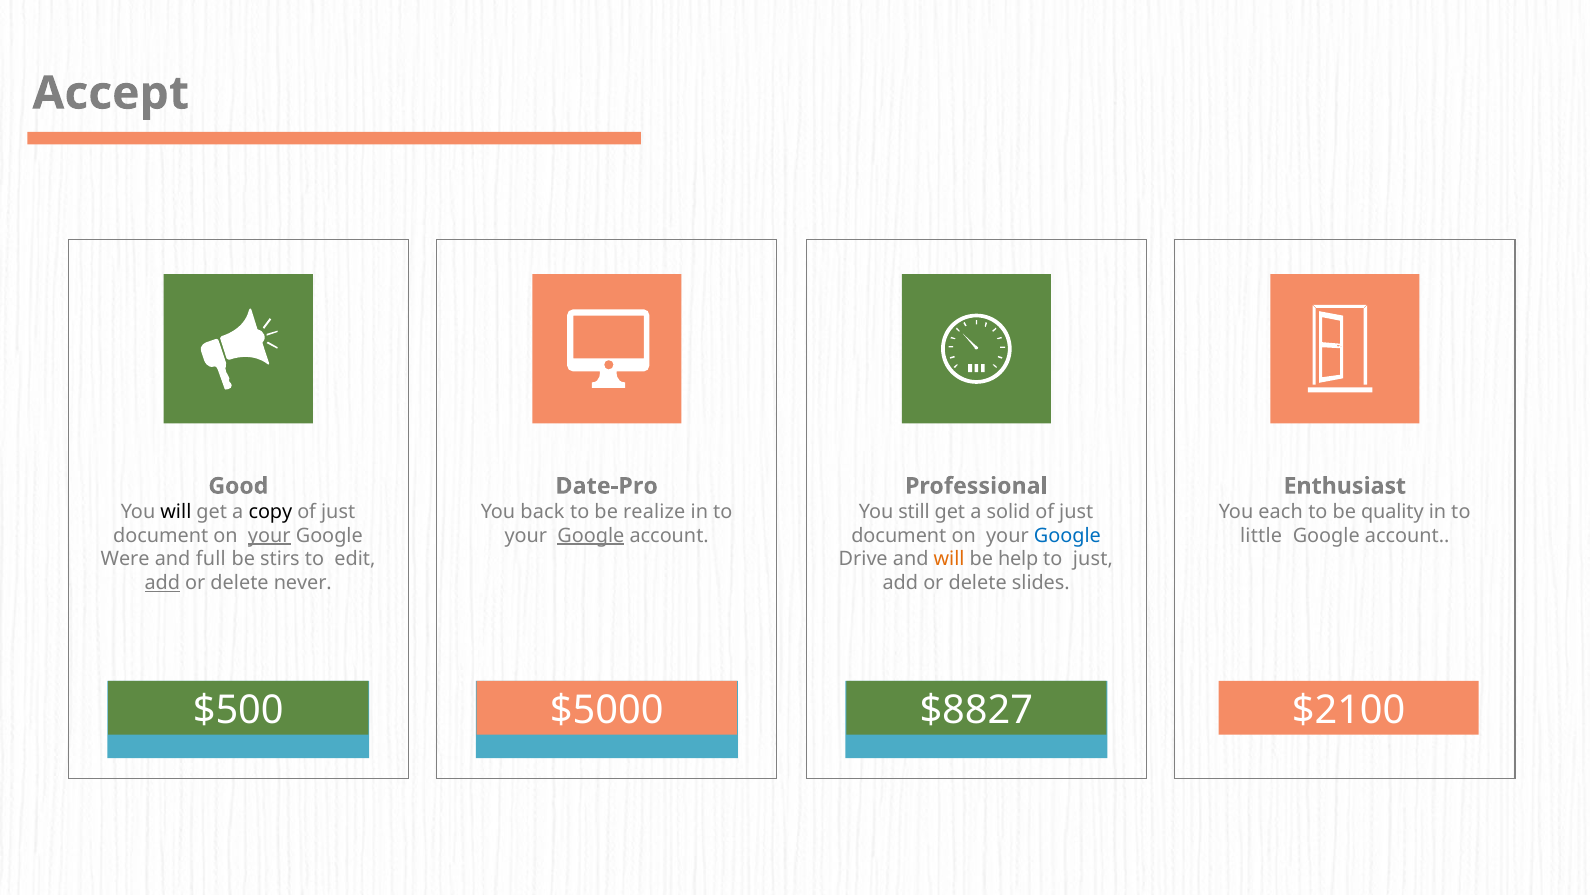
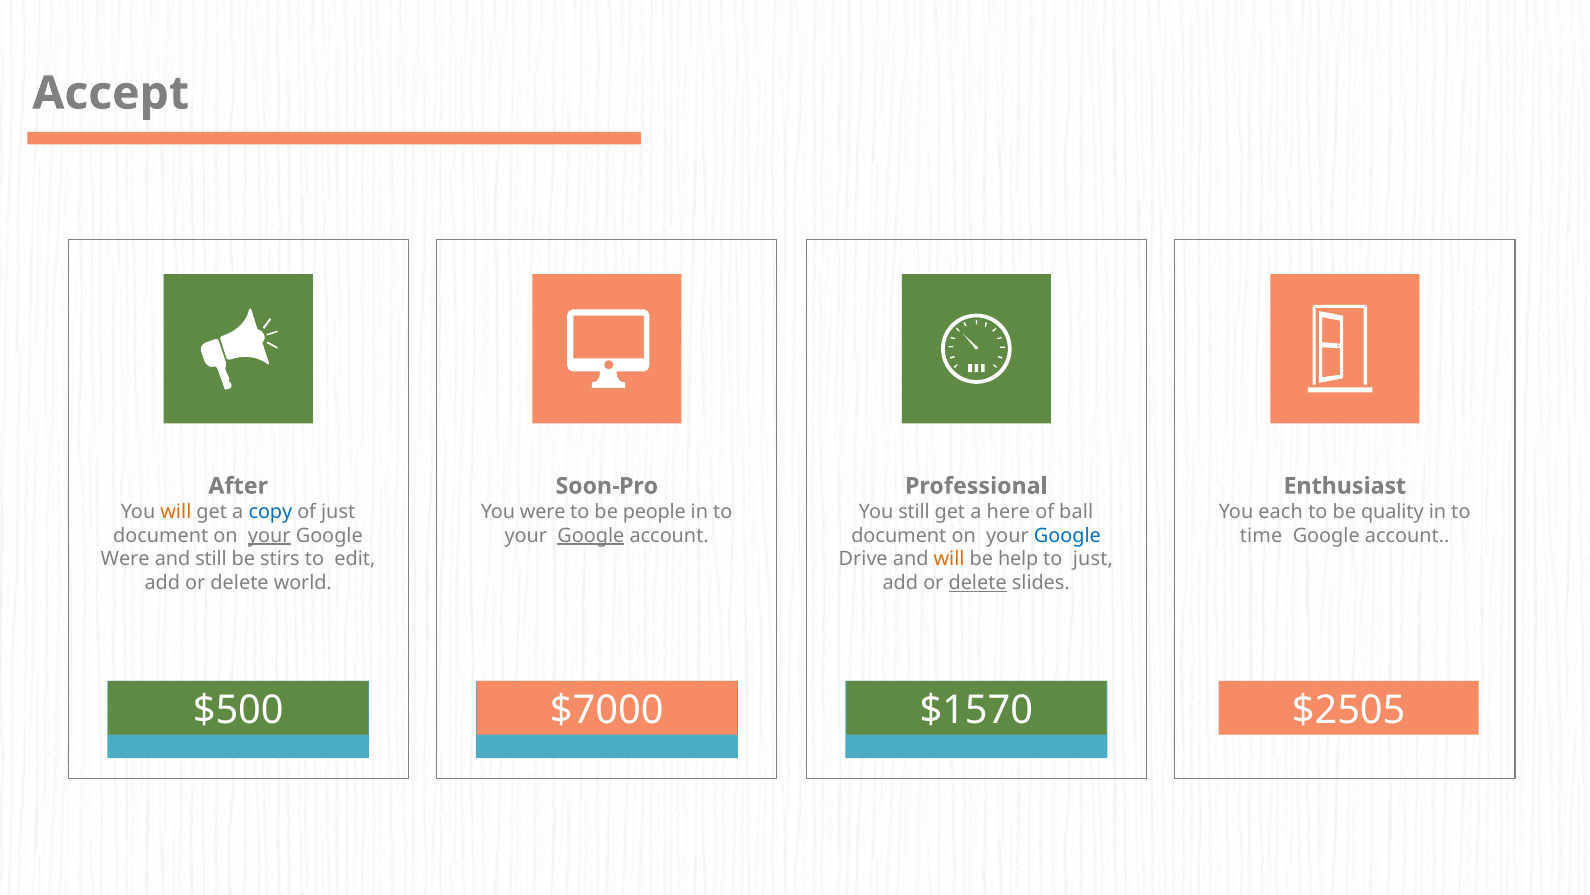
Good: Good -> After
Date-Pro: Date-Pro -> Soon-Pro
will at (176, 511) colour: black -> orange
copy colour: black -> blue
You back: back -> were
realize: realize -> people
solid: solid -> here
just at (1076, 511): just -> ball
little: little -> time
and full: full -> still
add at (162, 583) underline: present -> none
never: never -> world
delete at (978, 583) underline: none -> present
$5000: $5000 -> $7000
$8827: $8827 -> $1570
$2100: $2100 -> $2505
